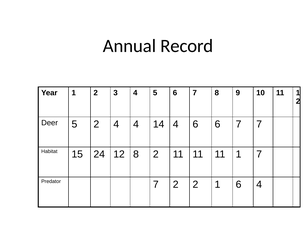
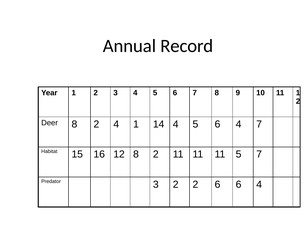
Deer 5: 5 -> 8
4 4: 4 -> 1
14 4 6: 6 -> 5
7 at (239, 124): 7 -> 4
24: 24 -> 16
11 11 1: 1 -> 5
Predator 7: 7 -> 3
2 1: 1 -> 6
